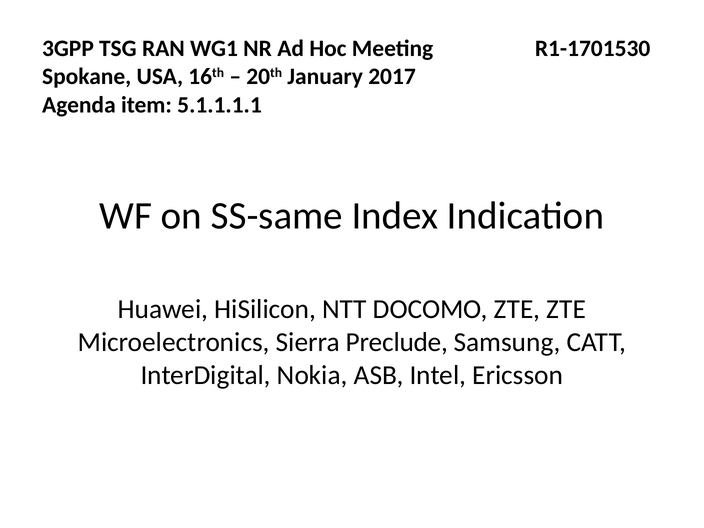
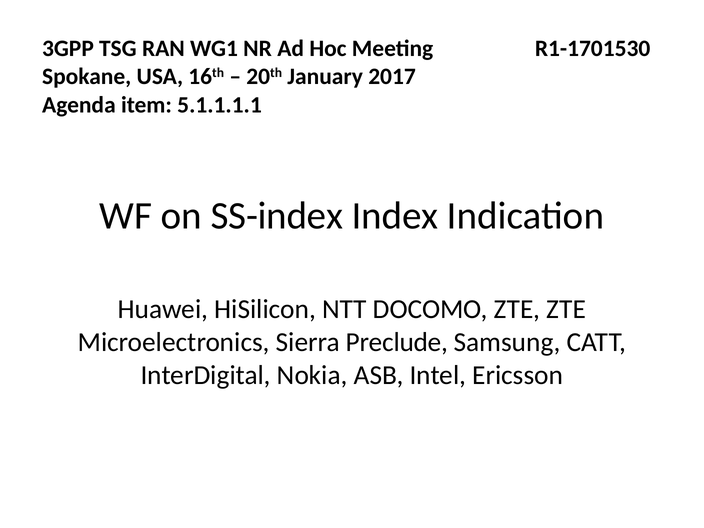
SS-same: SS-same -> SS-index
